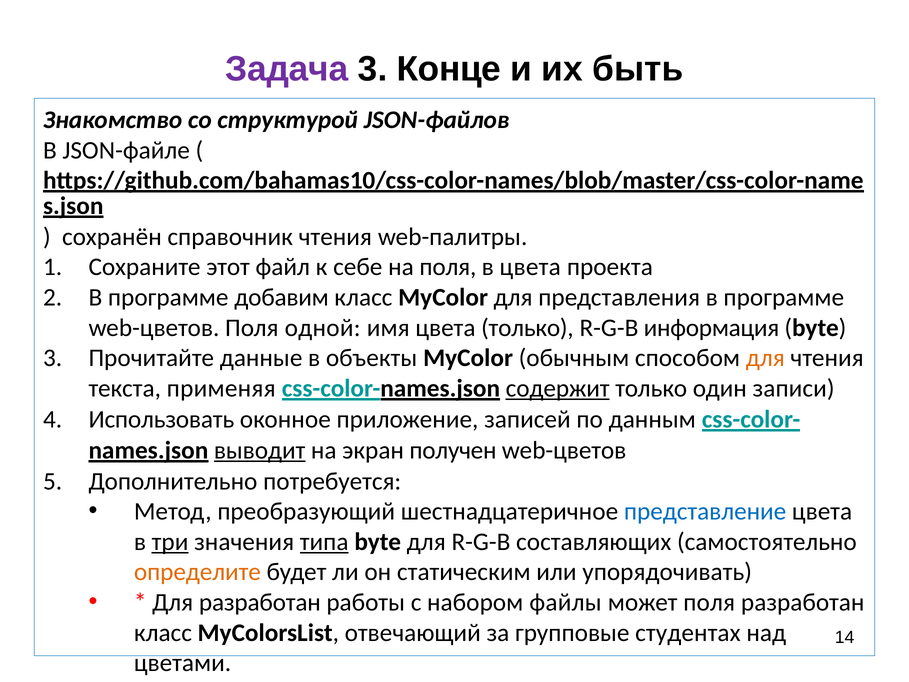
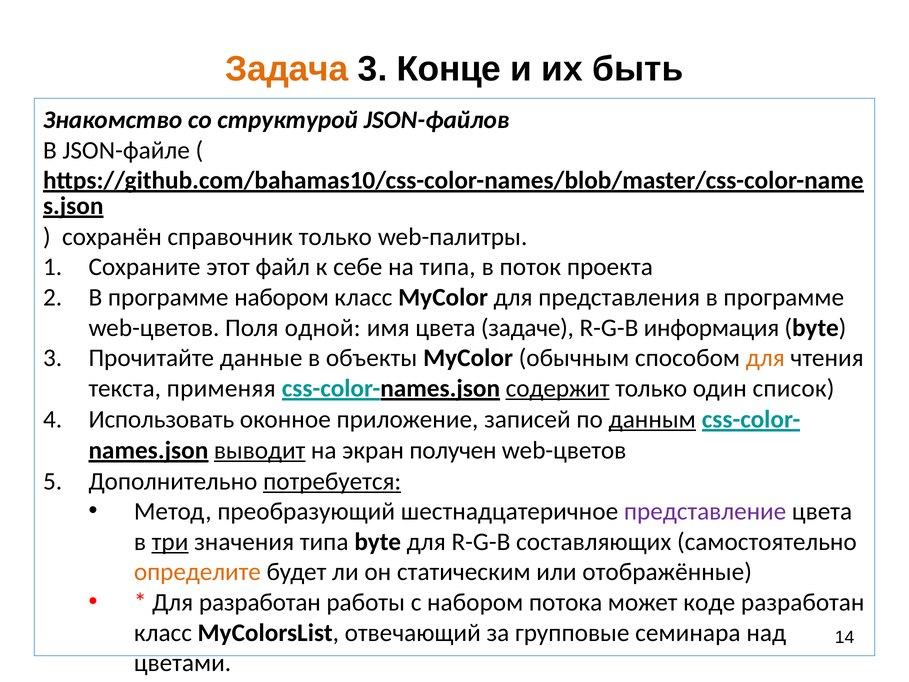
Задача colour: purple -> orange
справочник чтения: чтения -> только
на поля: поля -> типа
в цвета: цвета -> поток
программе добавим: добавим -> набором
цвета только: только -> задаче
записи: записи -> список
данным underline: none -> present
потребуется underline: none -> present
представление colour: blue -> purple
типа at (324, 542) underline: present -> none
упорядочивать: упорядочивать -> отображённые
файлы: файлы -> потока
может поля: поля -> коде
студентах: студентах -> семинара
